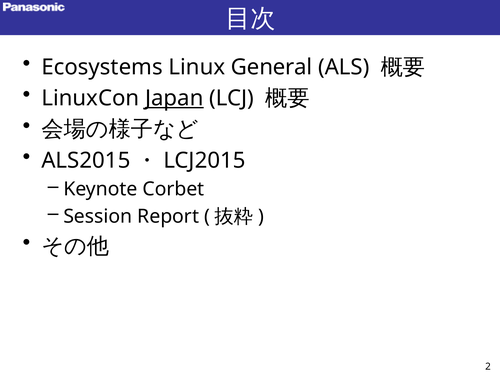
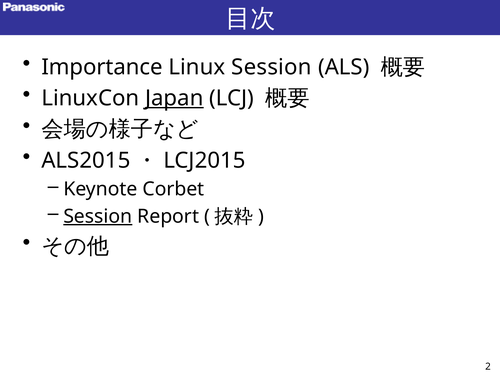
Ecosystems: Ecosystems -> Importance
Linux General: General -> Session
Session at (98, 216) underline: none -> present
